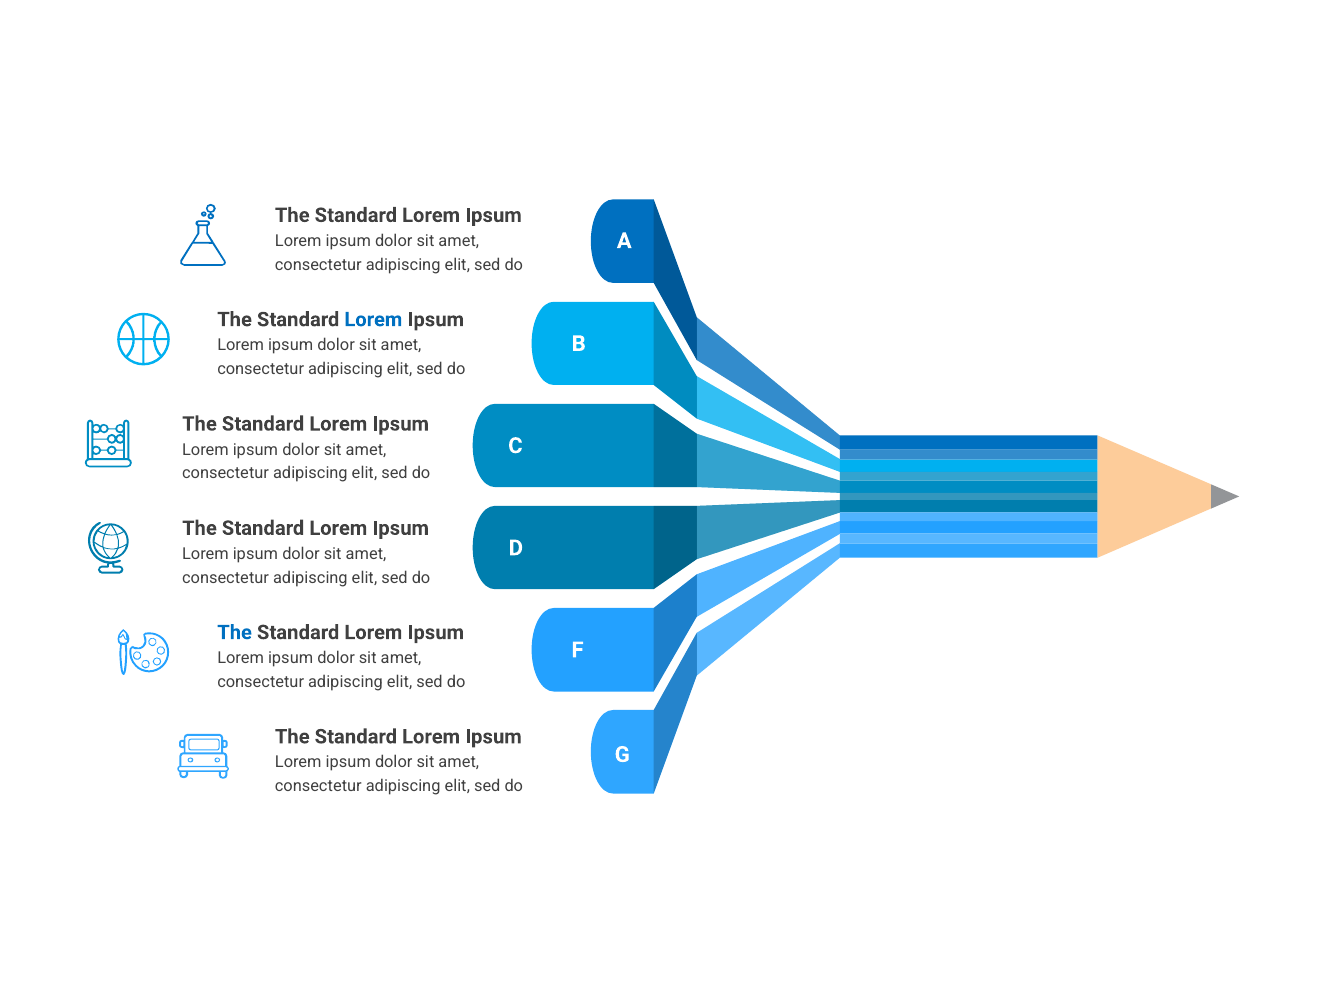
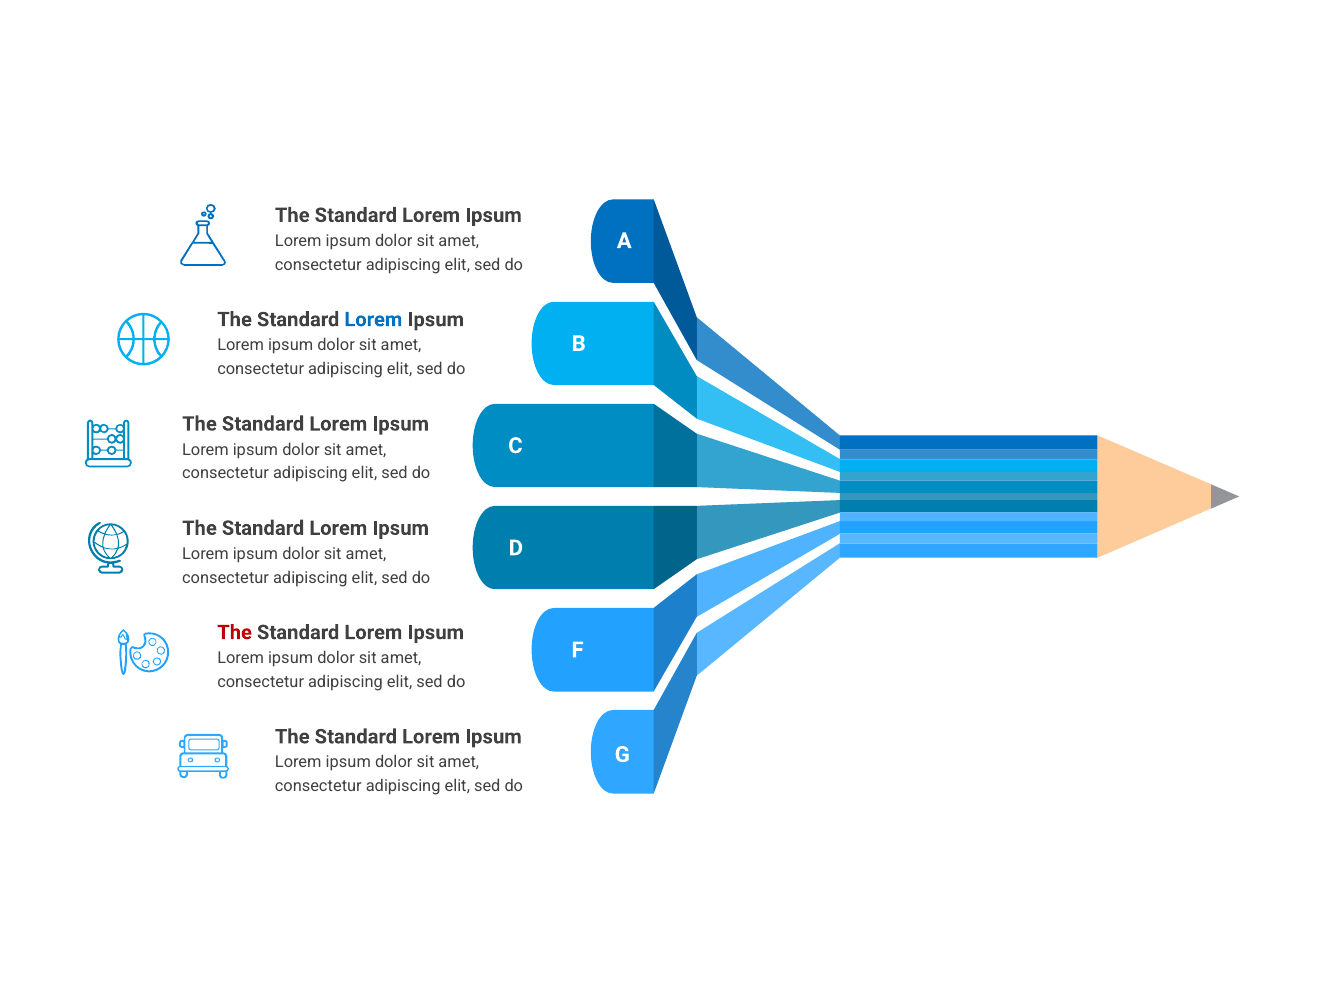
The at (235, 633) colour: blue -> red
